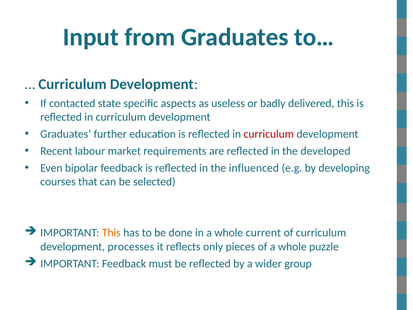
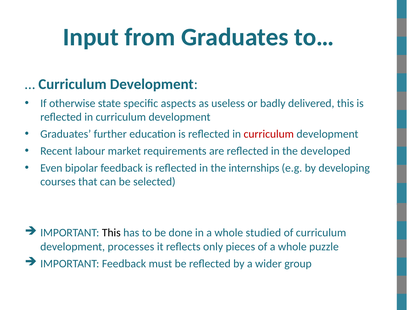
contacted: contacted -> otherwise
influenced: influenced -> internships
This at (111, 233) colour: orange -> black
current: current -> studied
